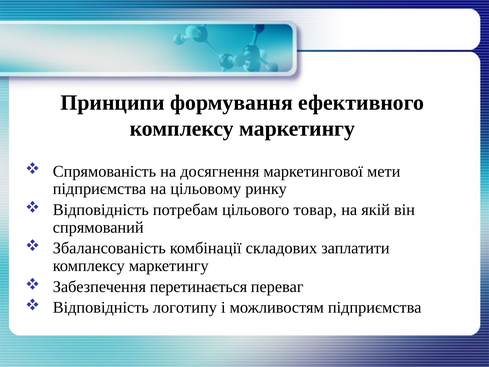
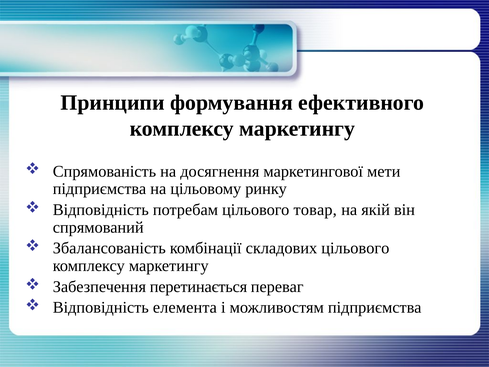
складових заплатити: заплатити -> цільового
логотипу: логотипу -> елемента
